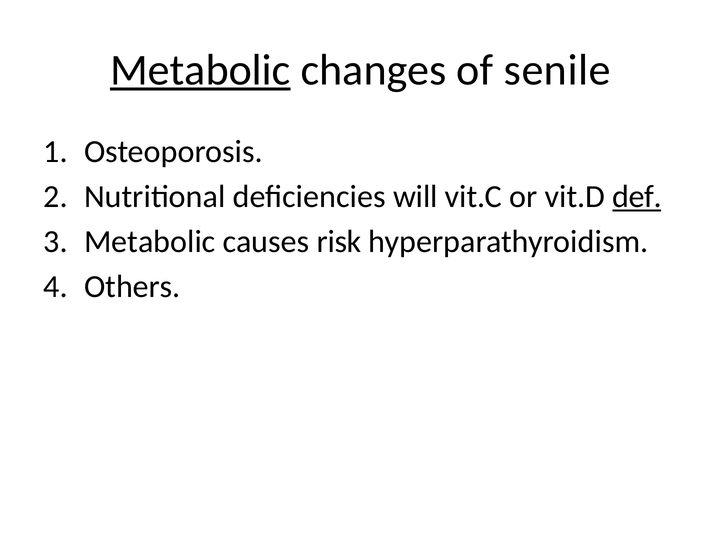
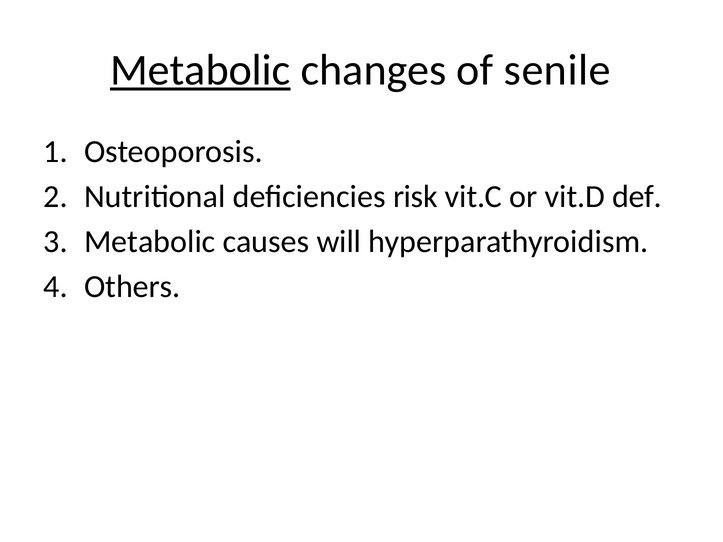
will: will -> risk
def underline: present -> none
risk: risk -> will
